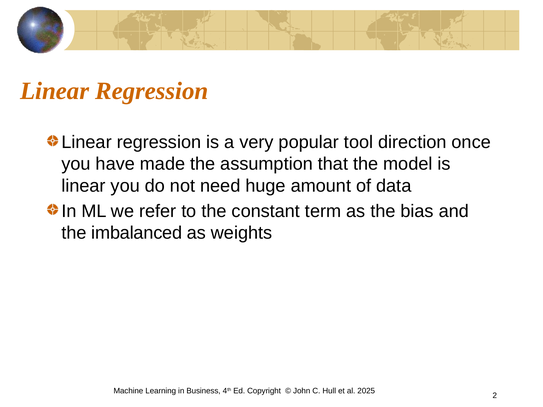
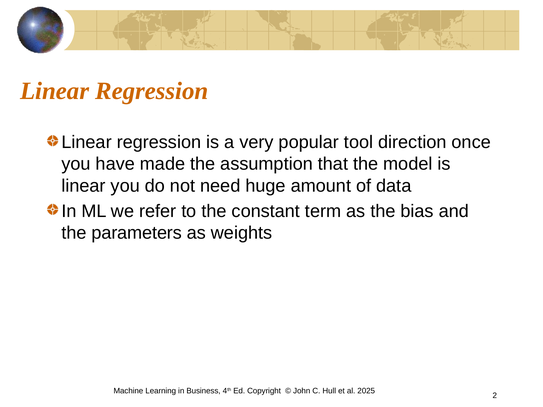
imbalanced: imbalanced -> parameters
